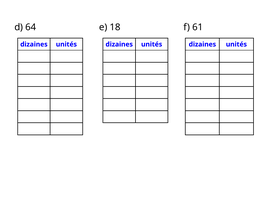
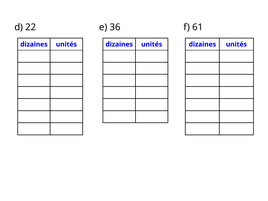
64: 64 -> 22
18: 18 -> 36
